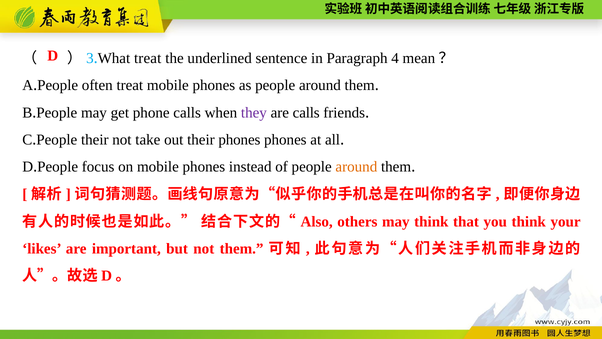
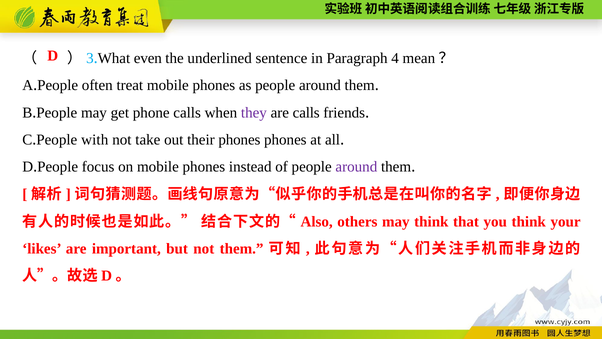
treat at (148, 58): treat -> even
People their: their -> with
around at (356, 167) colour: orange -> purple
